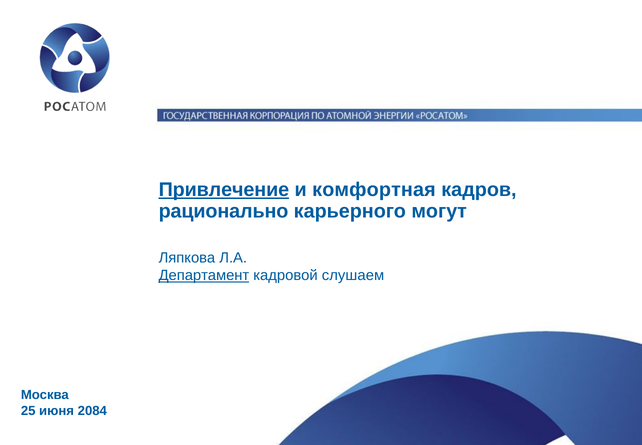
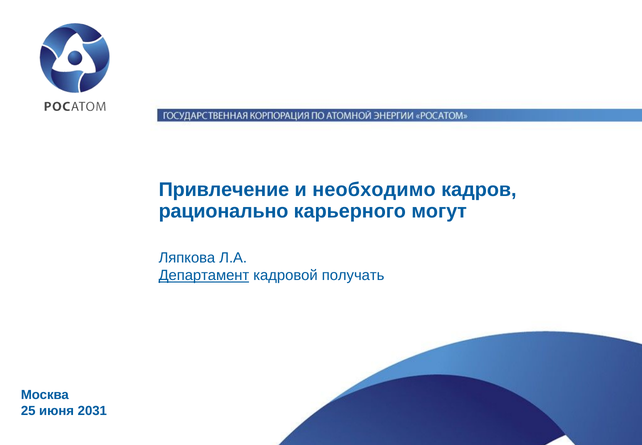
Привлечение underline: present -> none
комфортная: комфортная -> необходимо
слушаем: слушаем -> получать
2084: 2084 -> 2031
